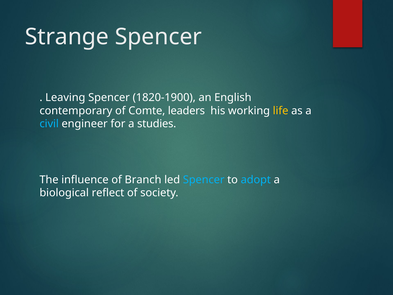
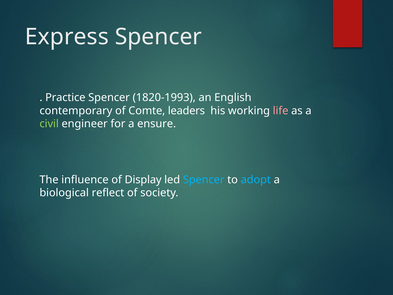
Strange: Strange -> Express
Leaving: Leaving -> Practice
1820-1900: 1820-1900 -> 1820-1993
life colour: yellow -> pink
civil colour: light blue -> light green
studies: studies -> ensure
Branch: Branch -> Display
